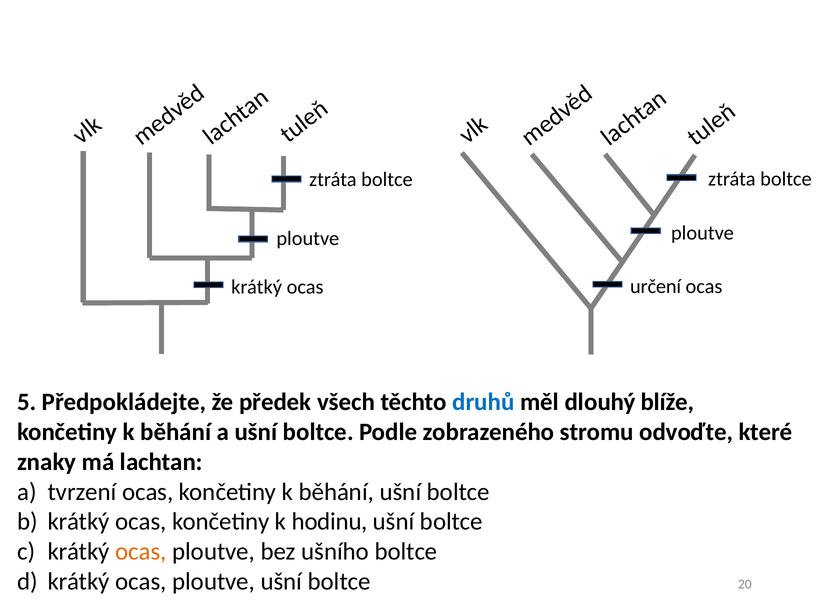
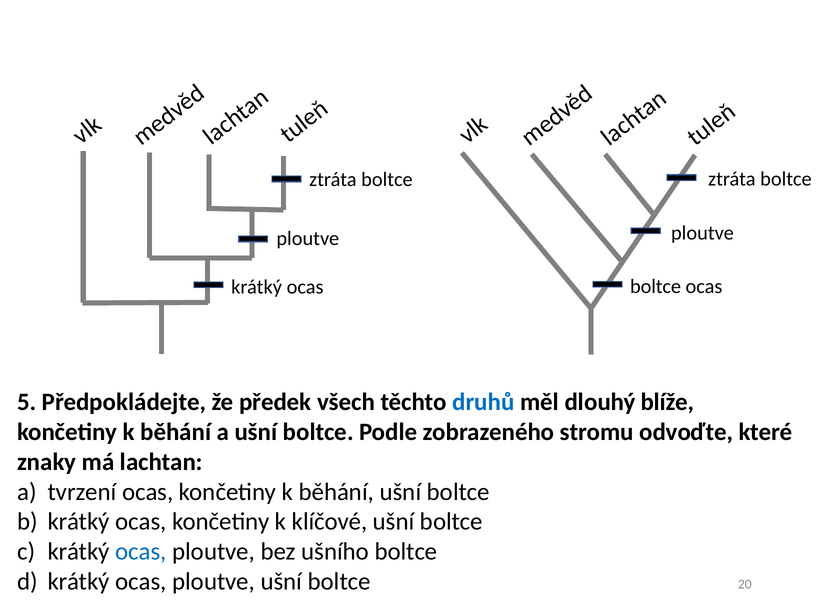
určení at (656, 287): určení -> boltce
hodinu: hodinu -> klíčové
ocas at (141, 552) colour: orange -> blue
